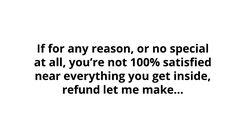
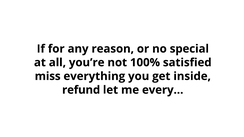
near: near -> miss
make…: make… -> every…
